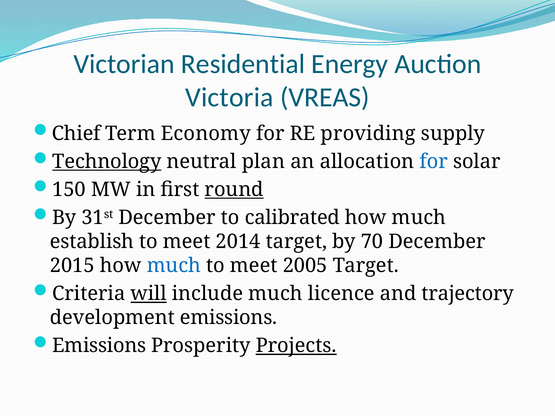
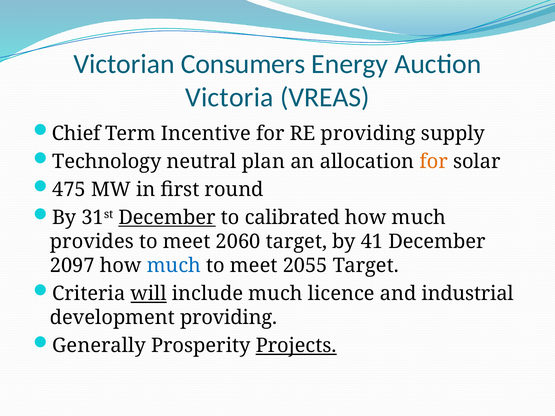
Residential: Residential -> Consumers
Economy: Economy -> Incentive
Technology underline: present -> none
for at (434, 162) colour: blue -> orange
150: 150 -> 475
round underline: present -> none
December at (167, 218) underline: none -> present
establish: establish -> provides
2014: 2014 -> 2060
70: 70 -> 41
2015: 2015 -> 2097
2005: 2005 -> 2055
trajectory: trajectory -> industrial
development emissions: emissions -> providing
Emissions at (99, 346): Emissions -> Generally
